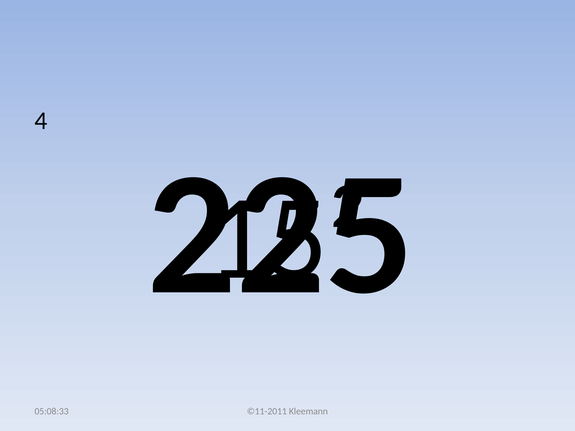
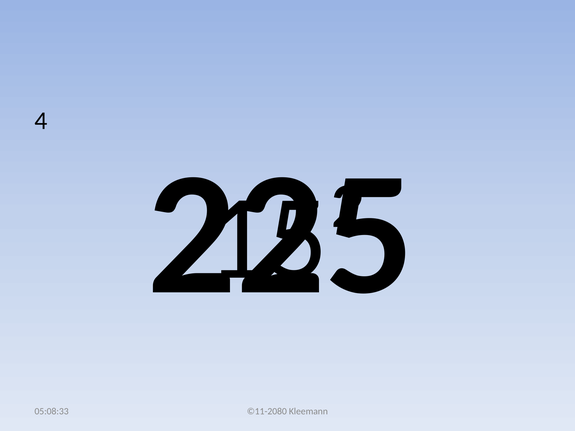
©11-2011: ©11-2011 -> ©11-2080
